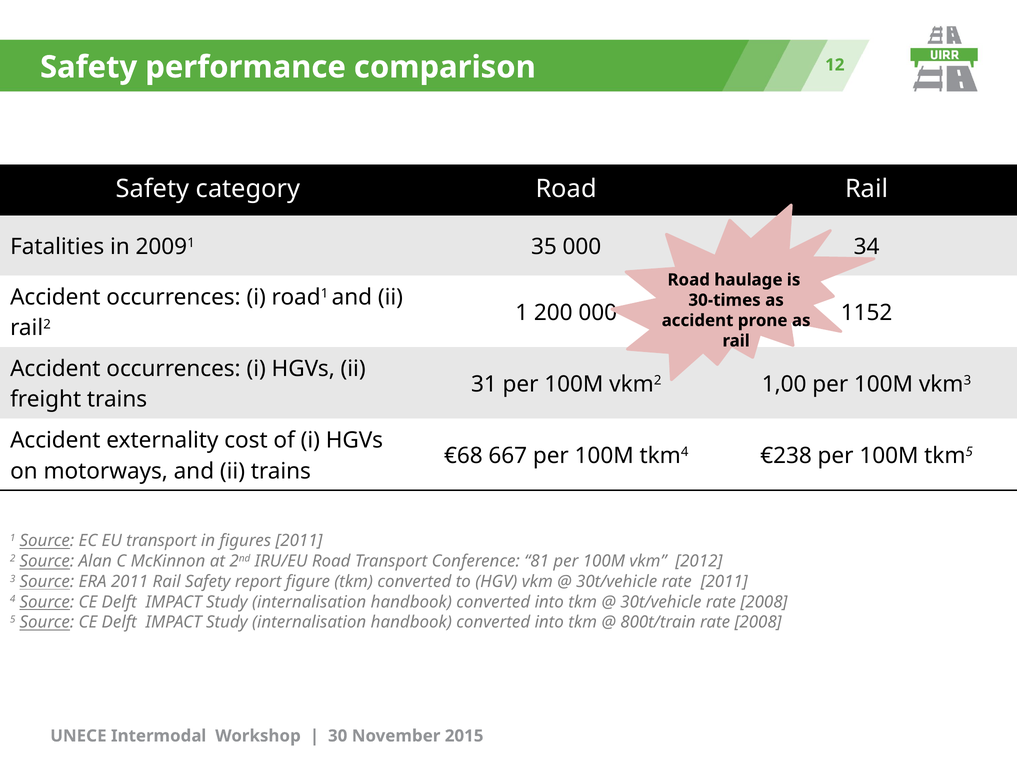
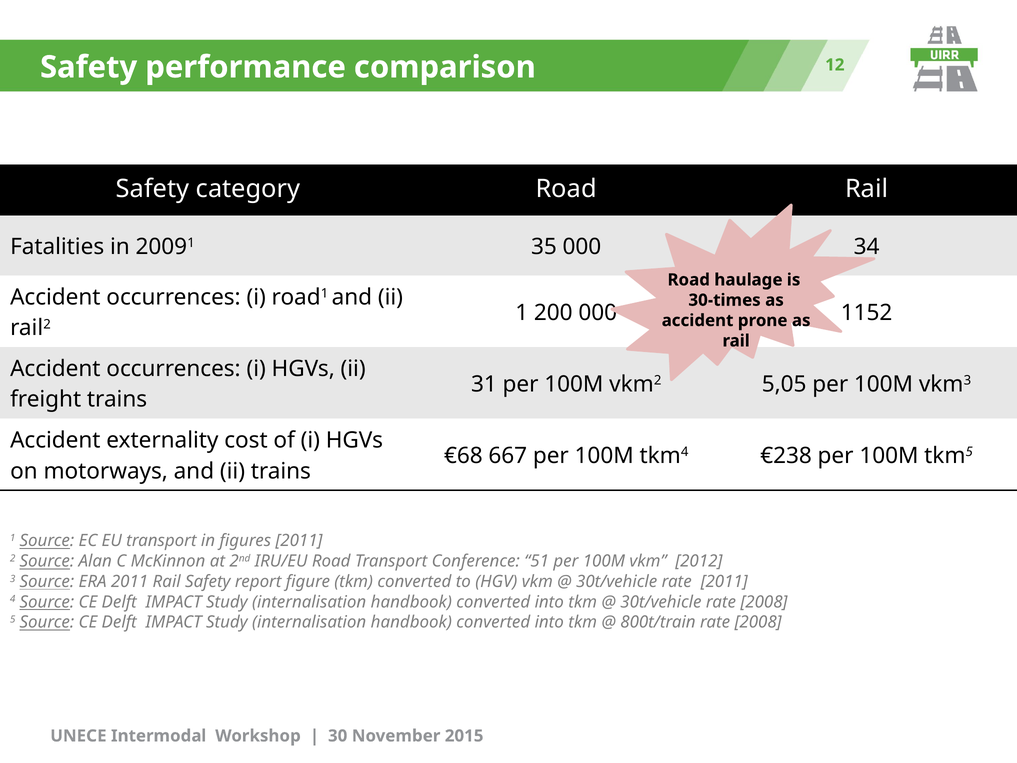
1,00: 1,00 -> 5,05
81: 81 -> 51
